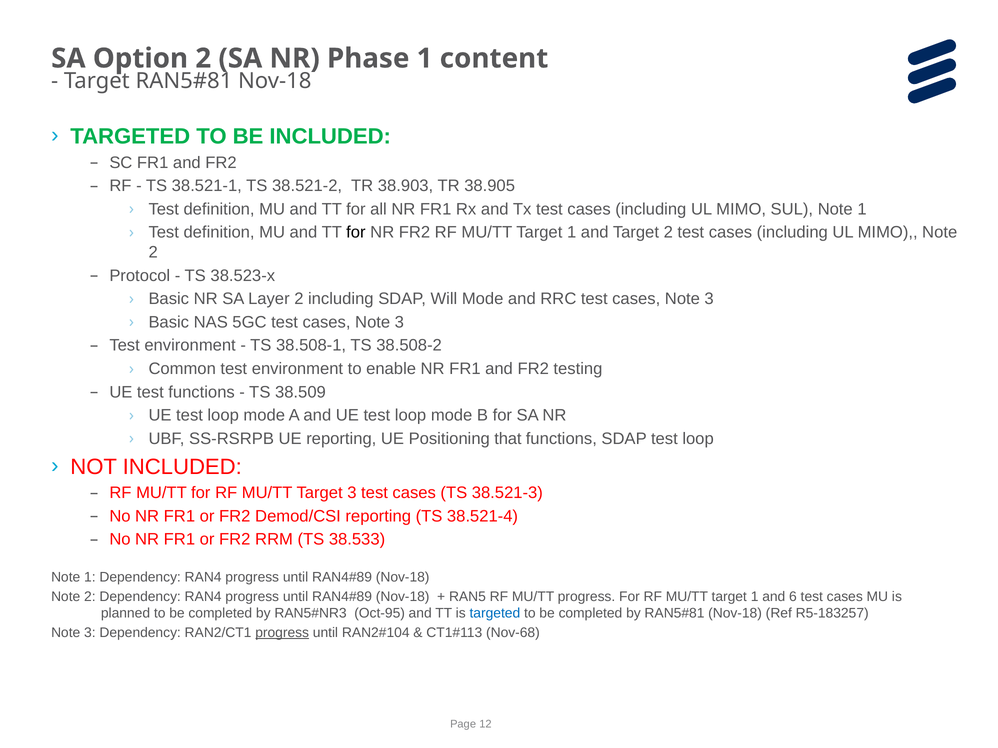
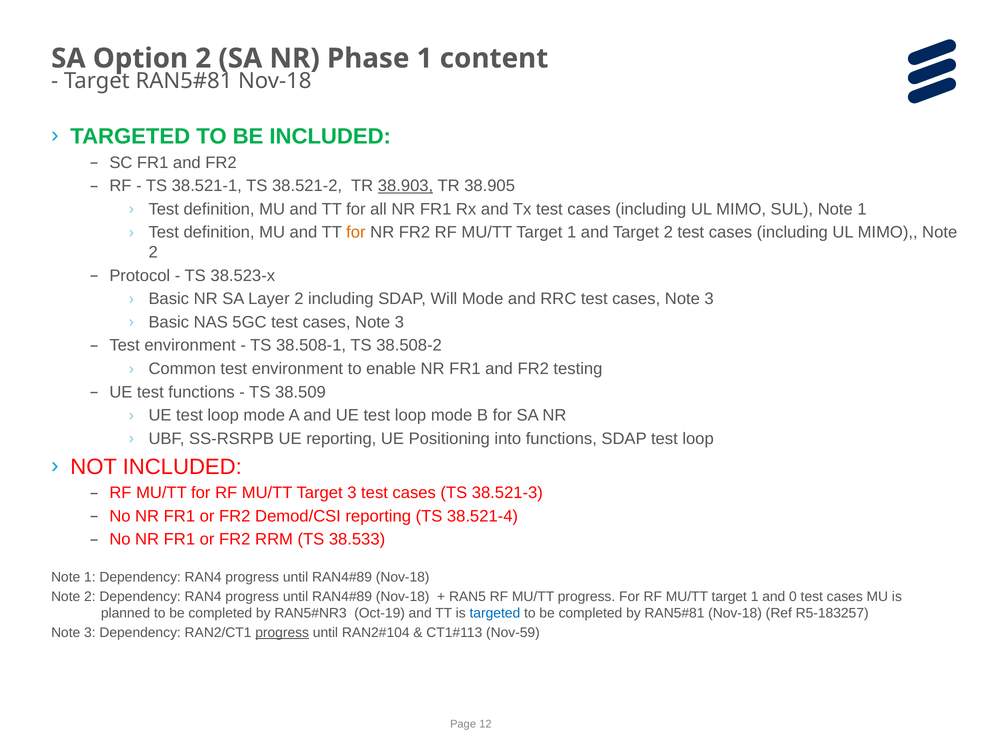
38.903 underline: none -> present
for at (356, 233) colour: black -> orange
that: that -> into
6: 6 -> 0
Oct-95: Oct-95 -> Oct-19
Nov-68: Nov-68 -> Nov-59
